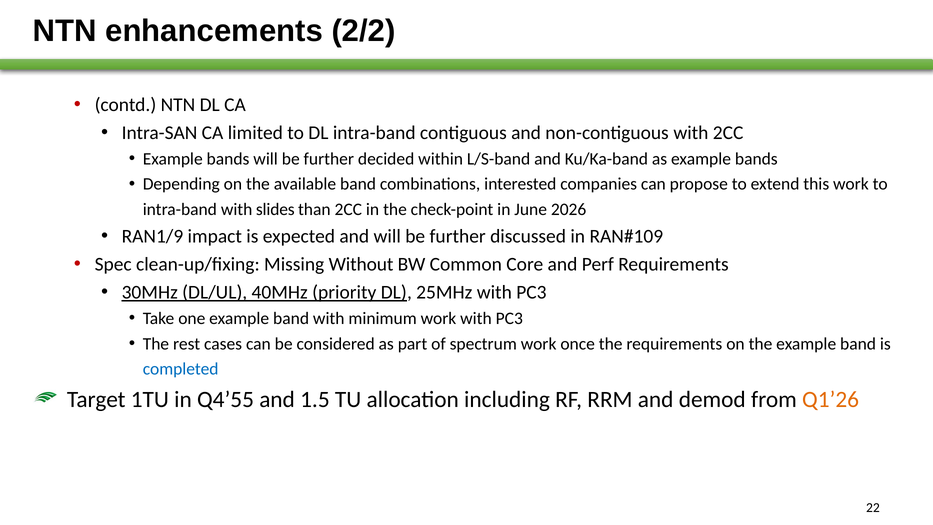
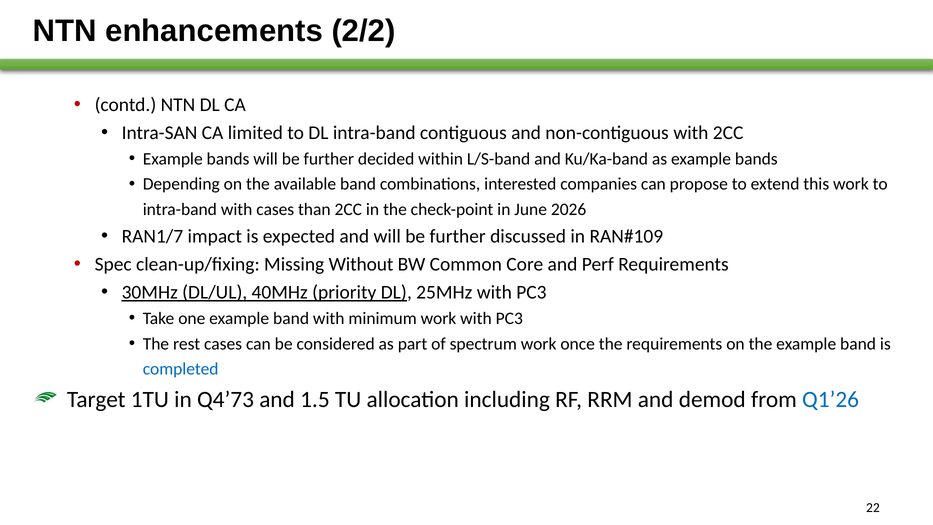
with slides: slides -> cases
RAN1/9: RAN1/9 -> RAN1/7
Q4’55: Q4’55 -> Q4’73
Q1’26 colour: orange -> blue
